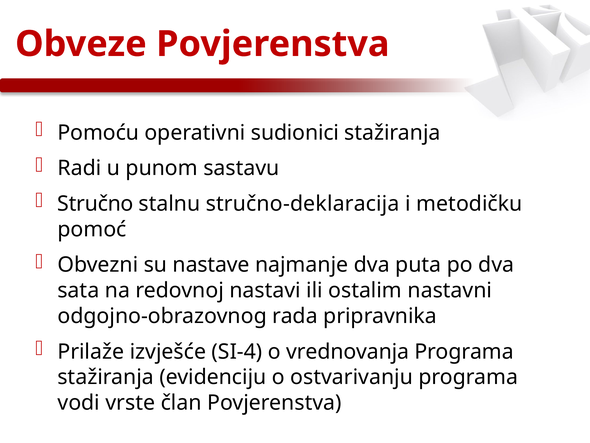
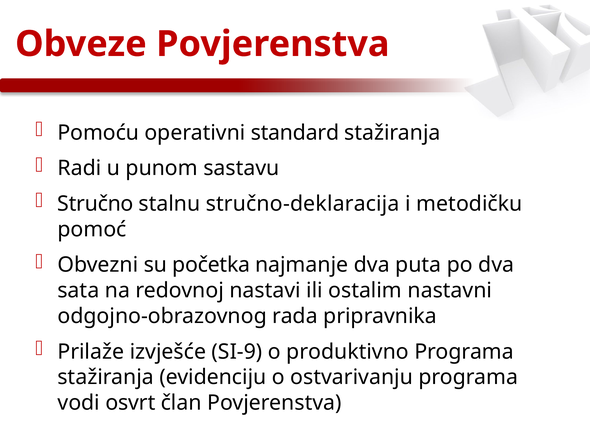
sudionici: sudionici -> standard
nastave: nastave -> početka
SI-4: SI-4 -> SI-9
vrednovanja: vrednovanja -> produktivno
vrste: vrste -> osvrt
